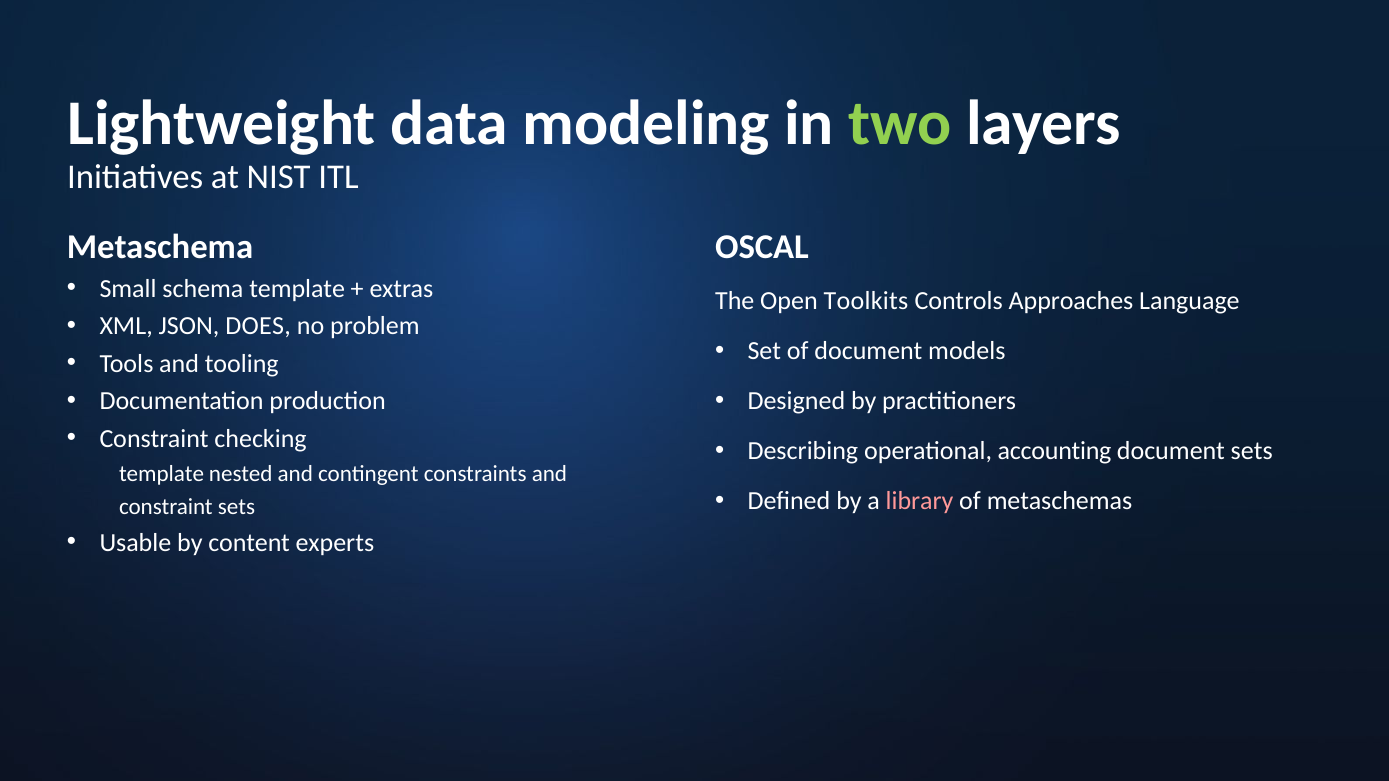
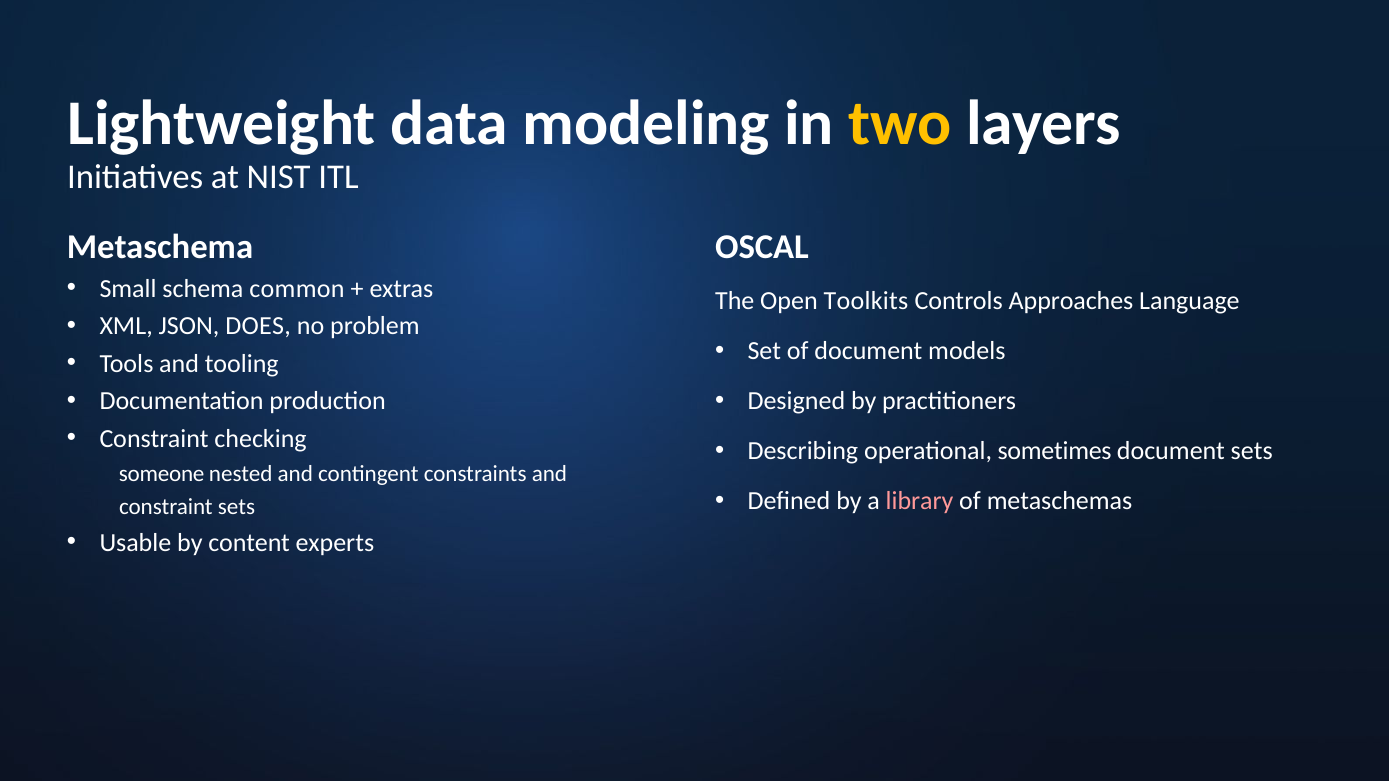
two colour: light green -> yellow
schema template: template -> common
accounting: accounting -> sometimes
template at (162, 474): template -> someone
